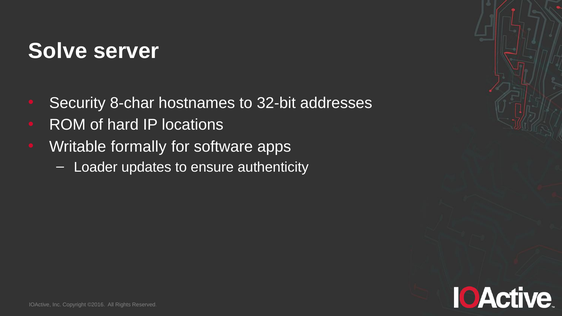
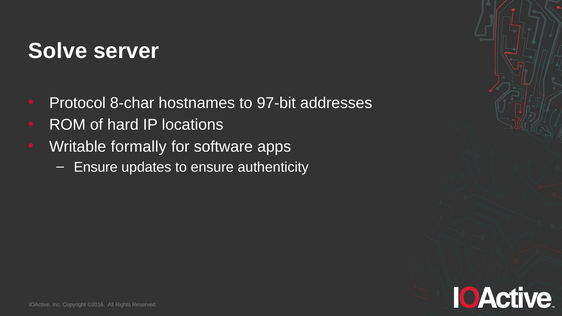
Security: Security -> Protocol
32-bit: 32-bit -> 97-bit
Loader at (96, 167): Loader -> Ensure
